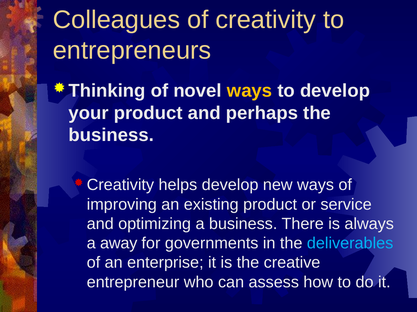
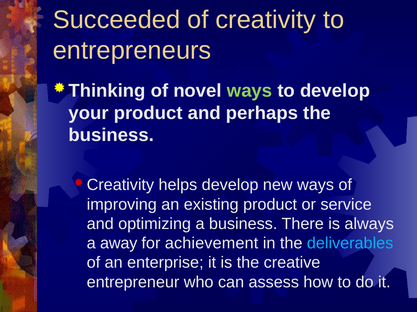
Colleagues: Colleagues -> Succeeded
ways at (250, 91) colour: yellow -> light green
governments: governments -> achievement
